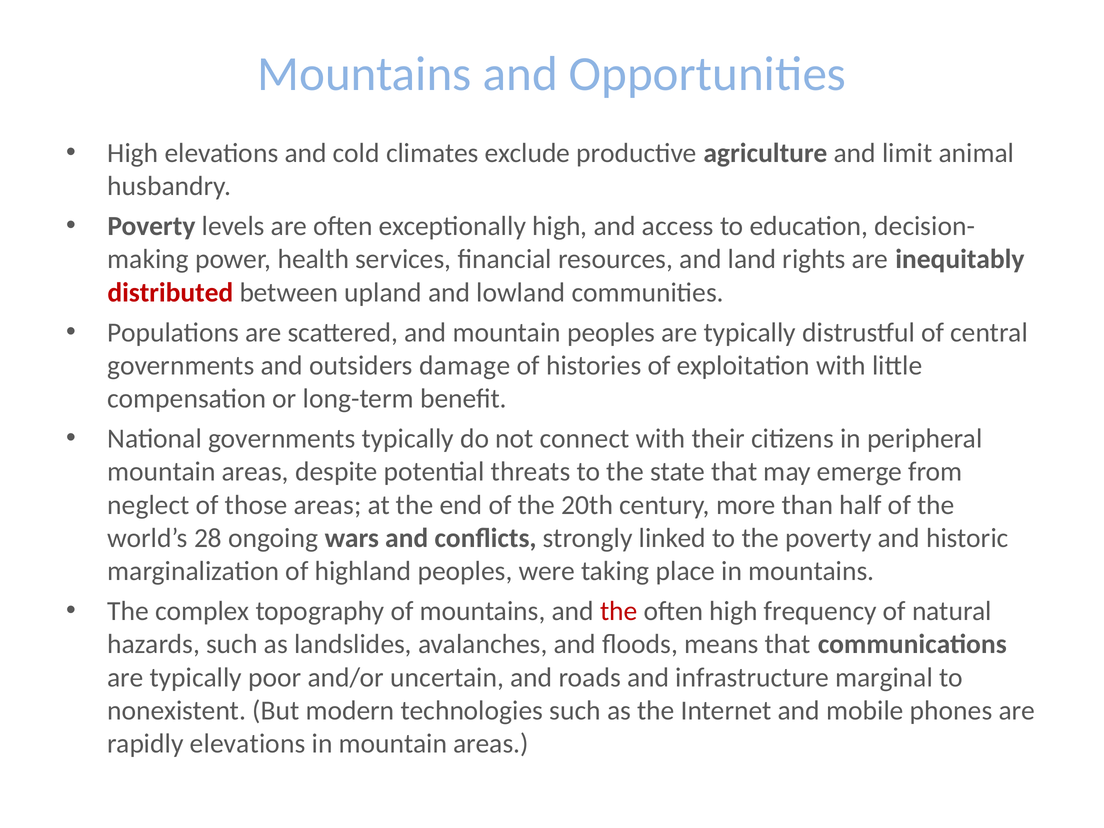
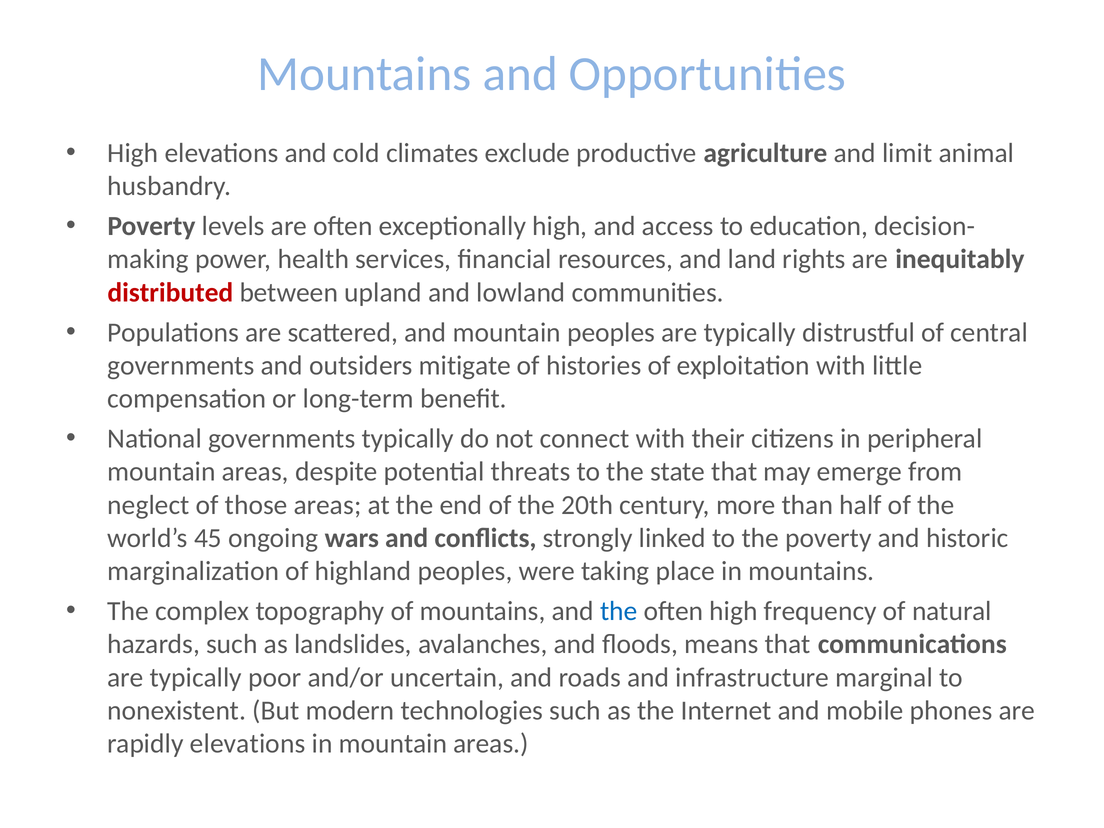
damage: damage -> mitigate
28: 28 -> 45
the at (619, 611) colour: red -> blue
